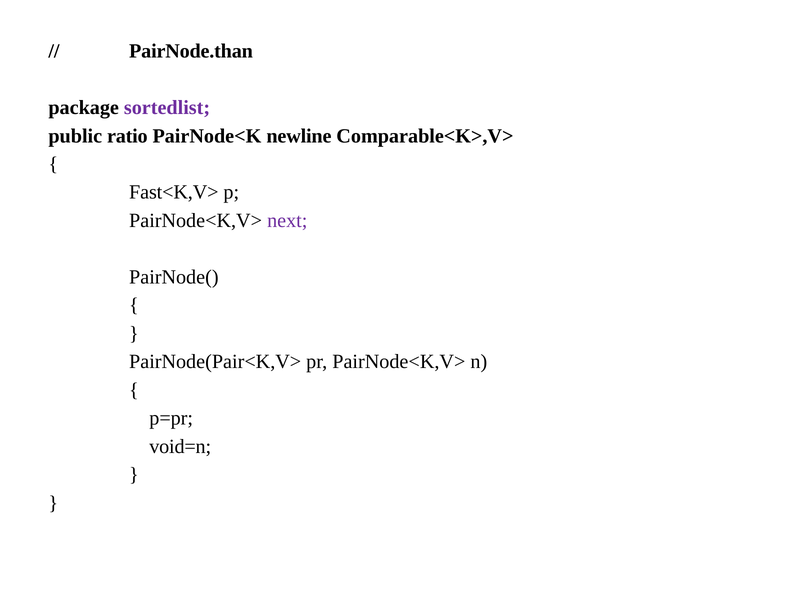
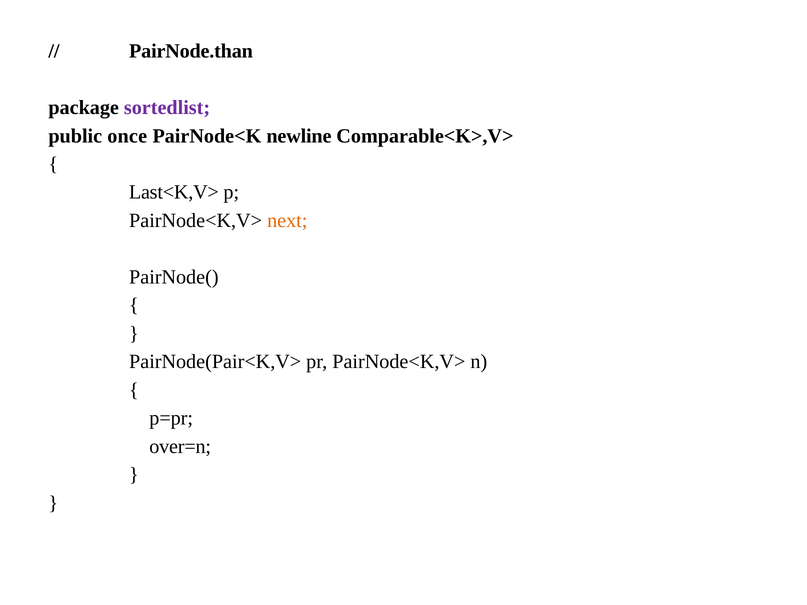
ratio: ratio -> once
Fast<K,V>: Fast<K,V> -> Last<K,V>
next colour: purple -> orange
void=n: void=n -> over=n
